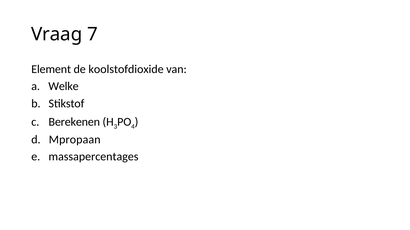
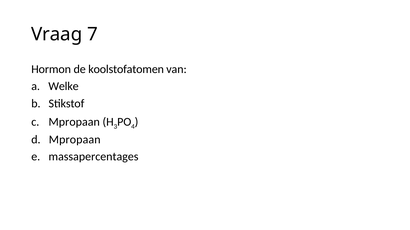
Element: Element -> Hormon
koolstofdioxide: koolstofdioxide -> koolstofatomen
Berekenen at (74, 122): Berekenen -> Mpropaan
